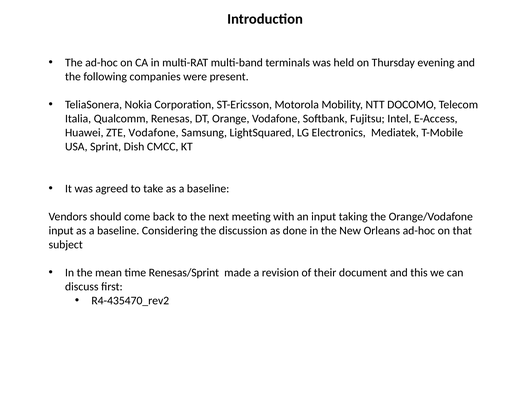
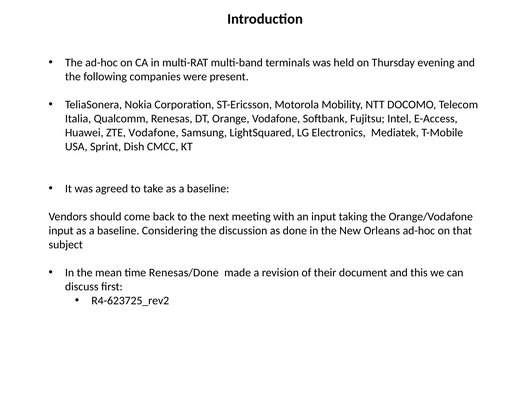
Renesas/Sprint: Renesas/Sprint -> Renesas/Done
R4-435470_rev2: R4-435470_rev2 -> R4-623725_rev2
